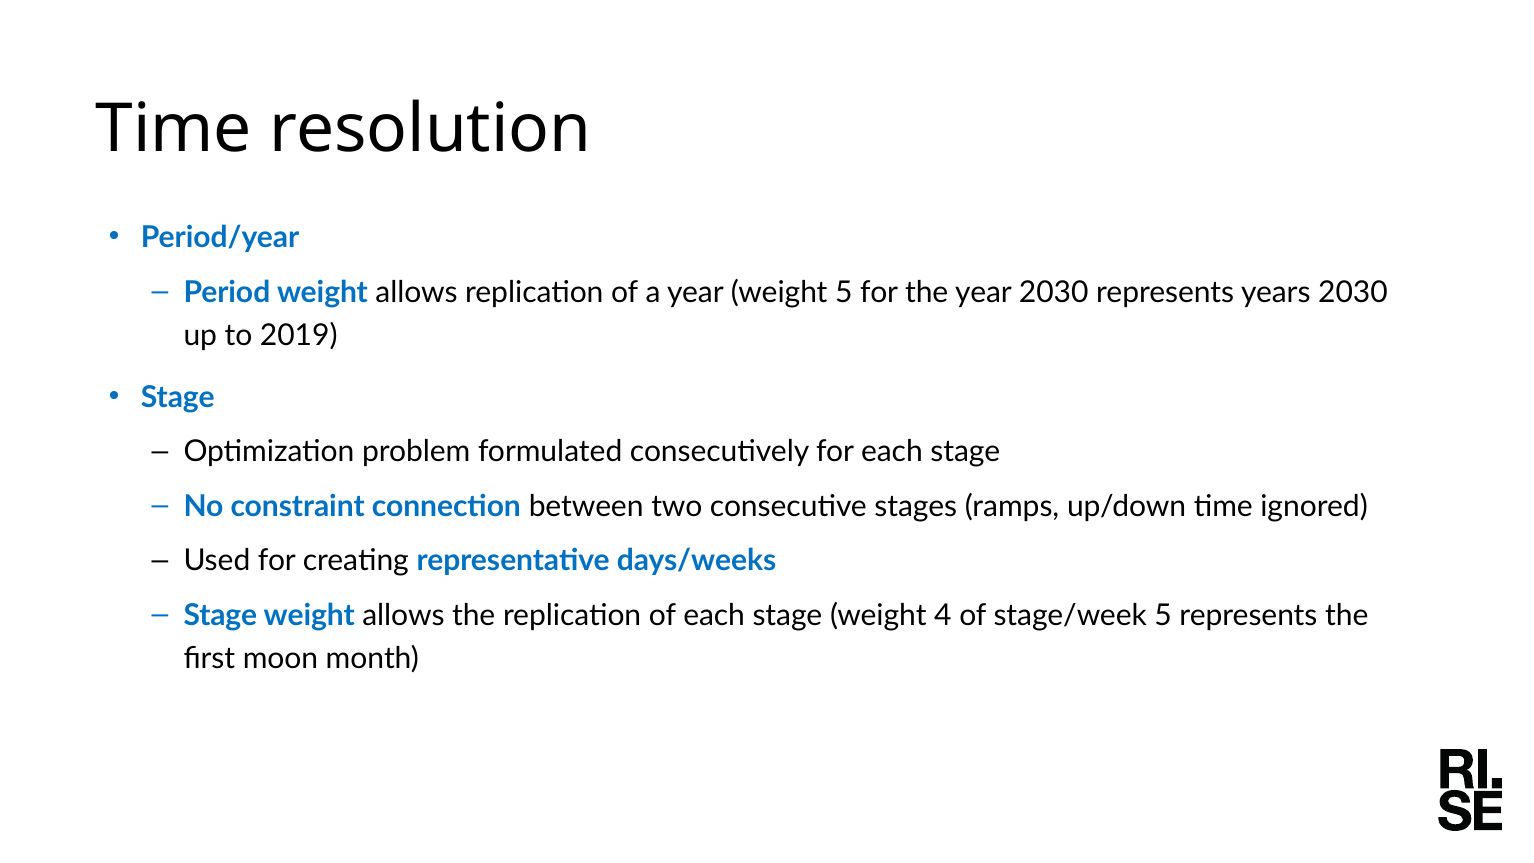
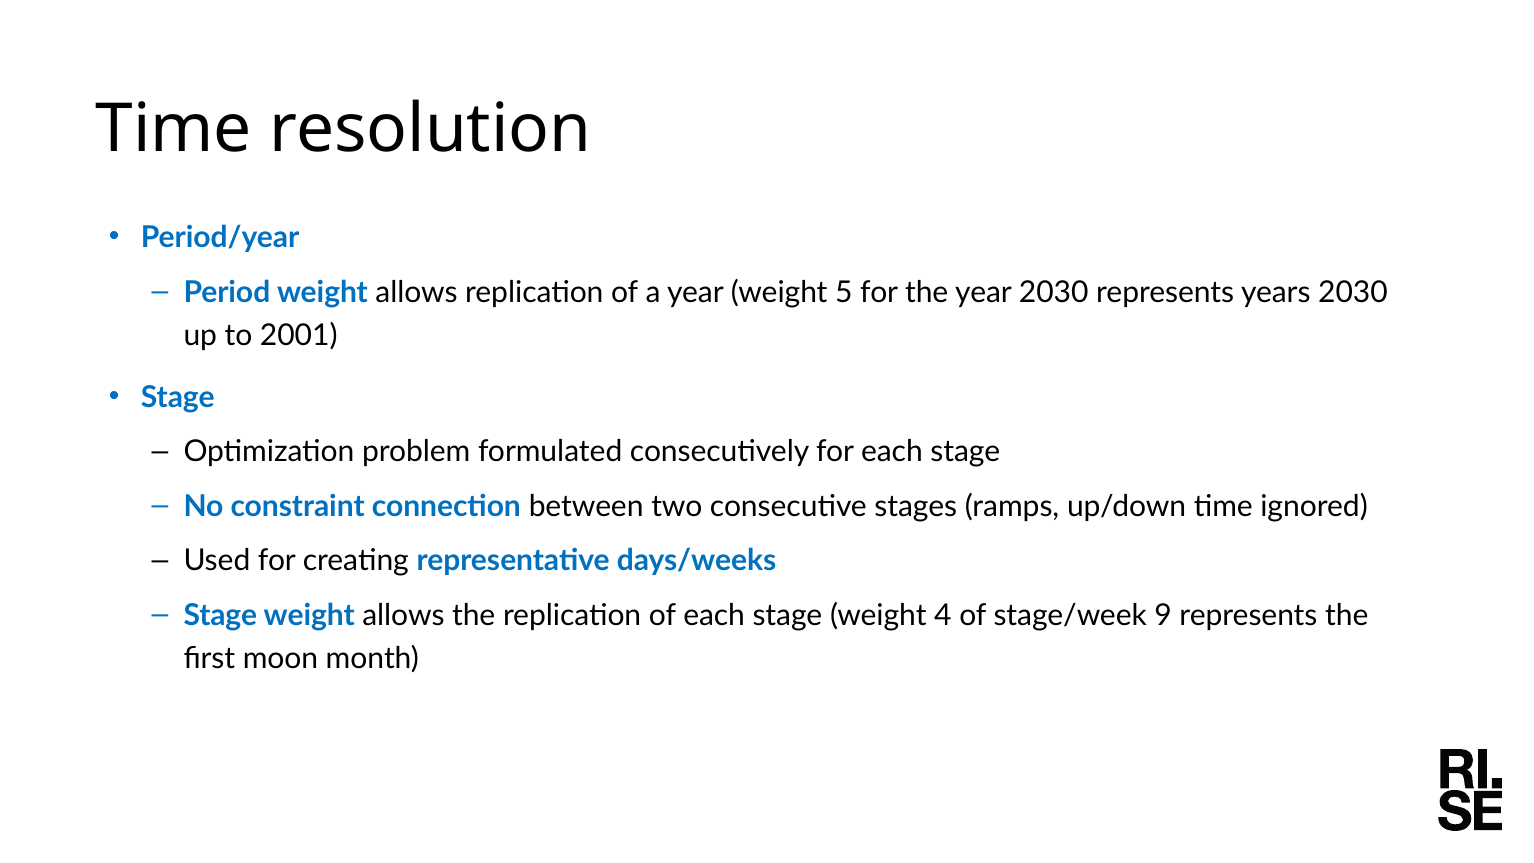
2019: 2019 -> 2001
stage/week 5: 5 -> 9
